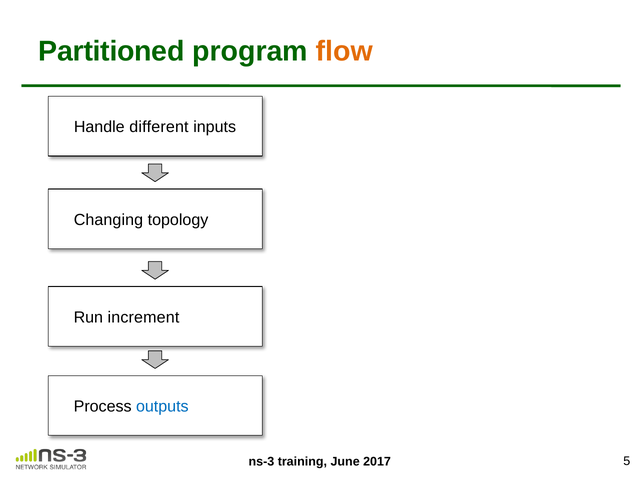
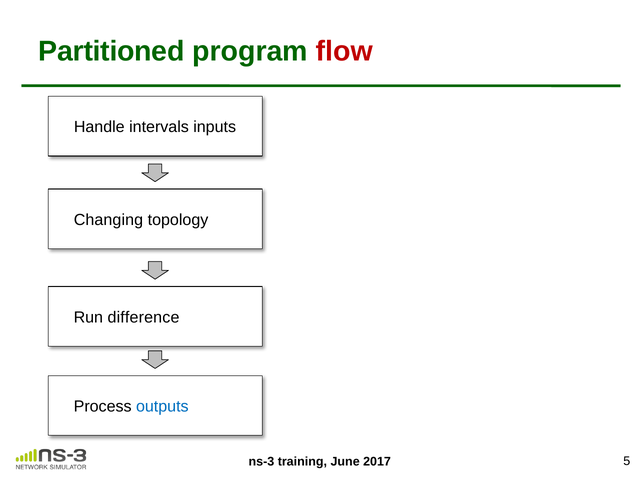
flow colour: orange -> red
different: different -> intervals
increment: increment -> difference
